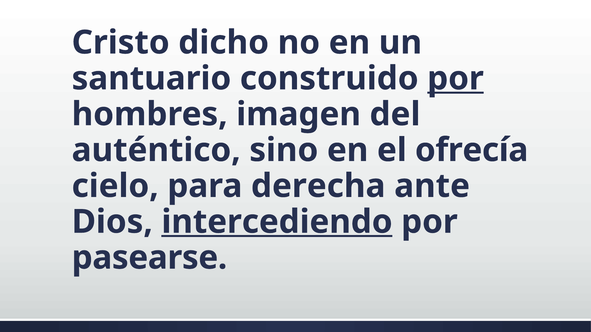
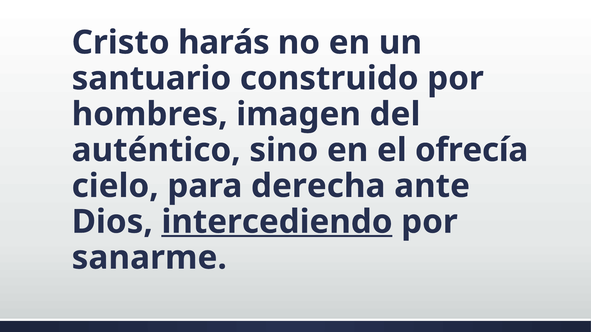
dicho: dicho -> harás
por at (456, 79) underline: present -> none
pasearse: pasearse -> sanarme
